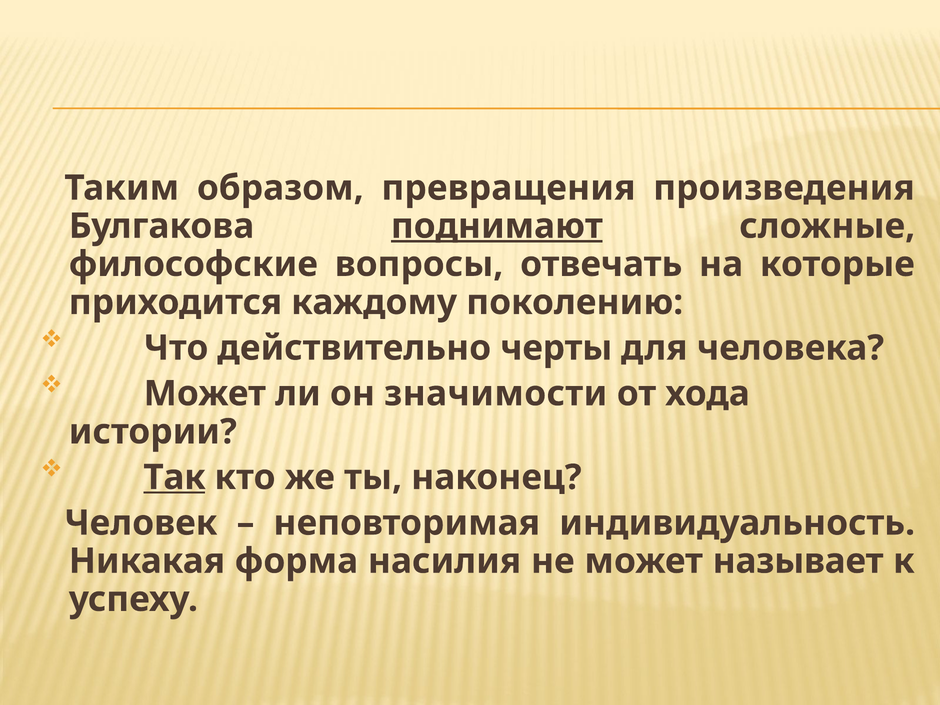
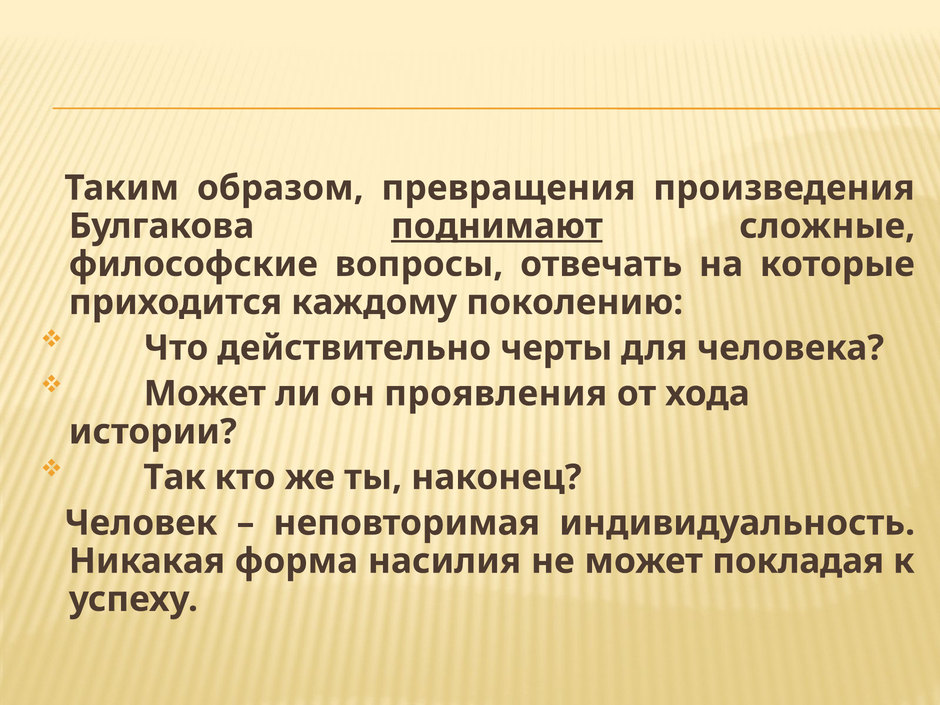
значимости: значимости -> проявления
Так underline: present -> none
называет: называет -> покладая
